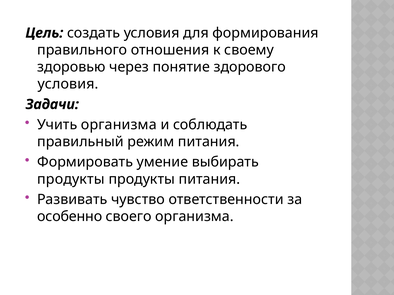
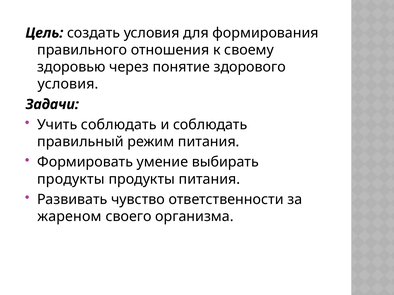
Учить организма: организма -> соблюдать
особенно: особенно -> жареном
